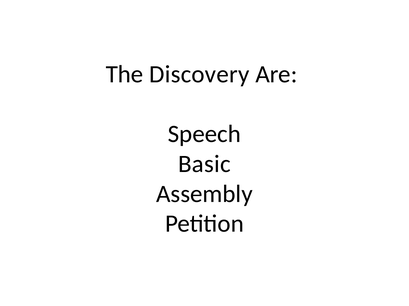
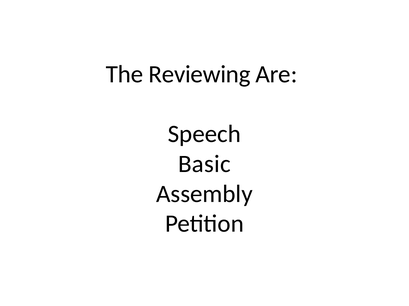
Discovery: Discovery -> Reviewing
